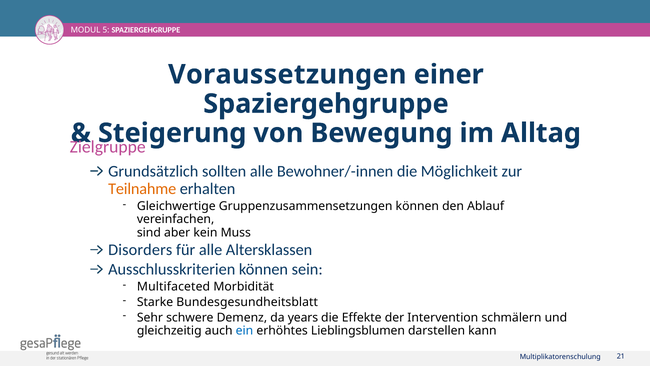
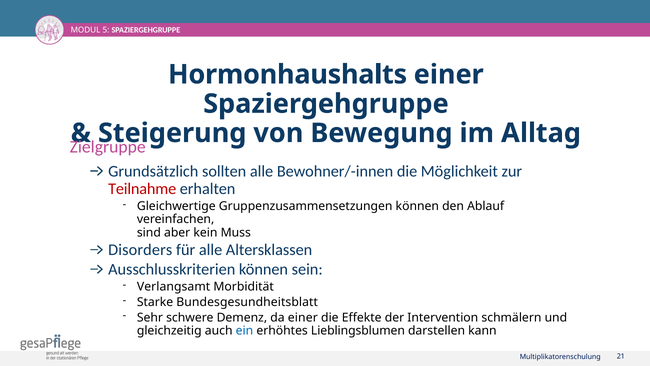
Voraussetzungen: Voraussetzungen -> Hormonhaushalts
Teilnahme colour: orange -> red
Multifaceted: Multifaceted -> Verlangsamt
da years: years -> einer
